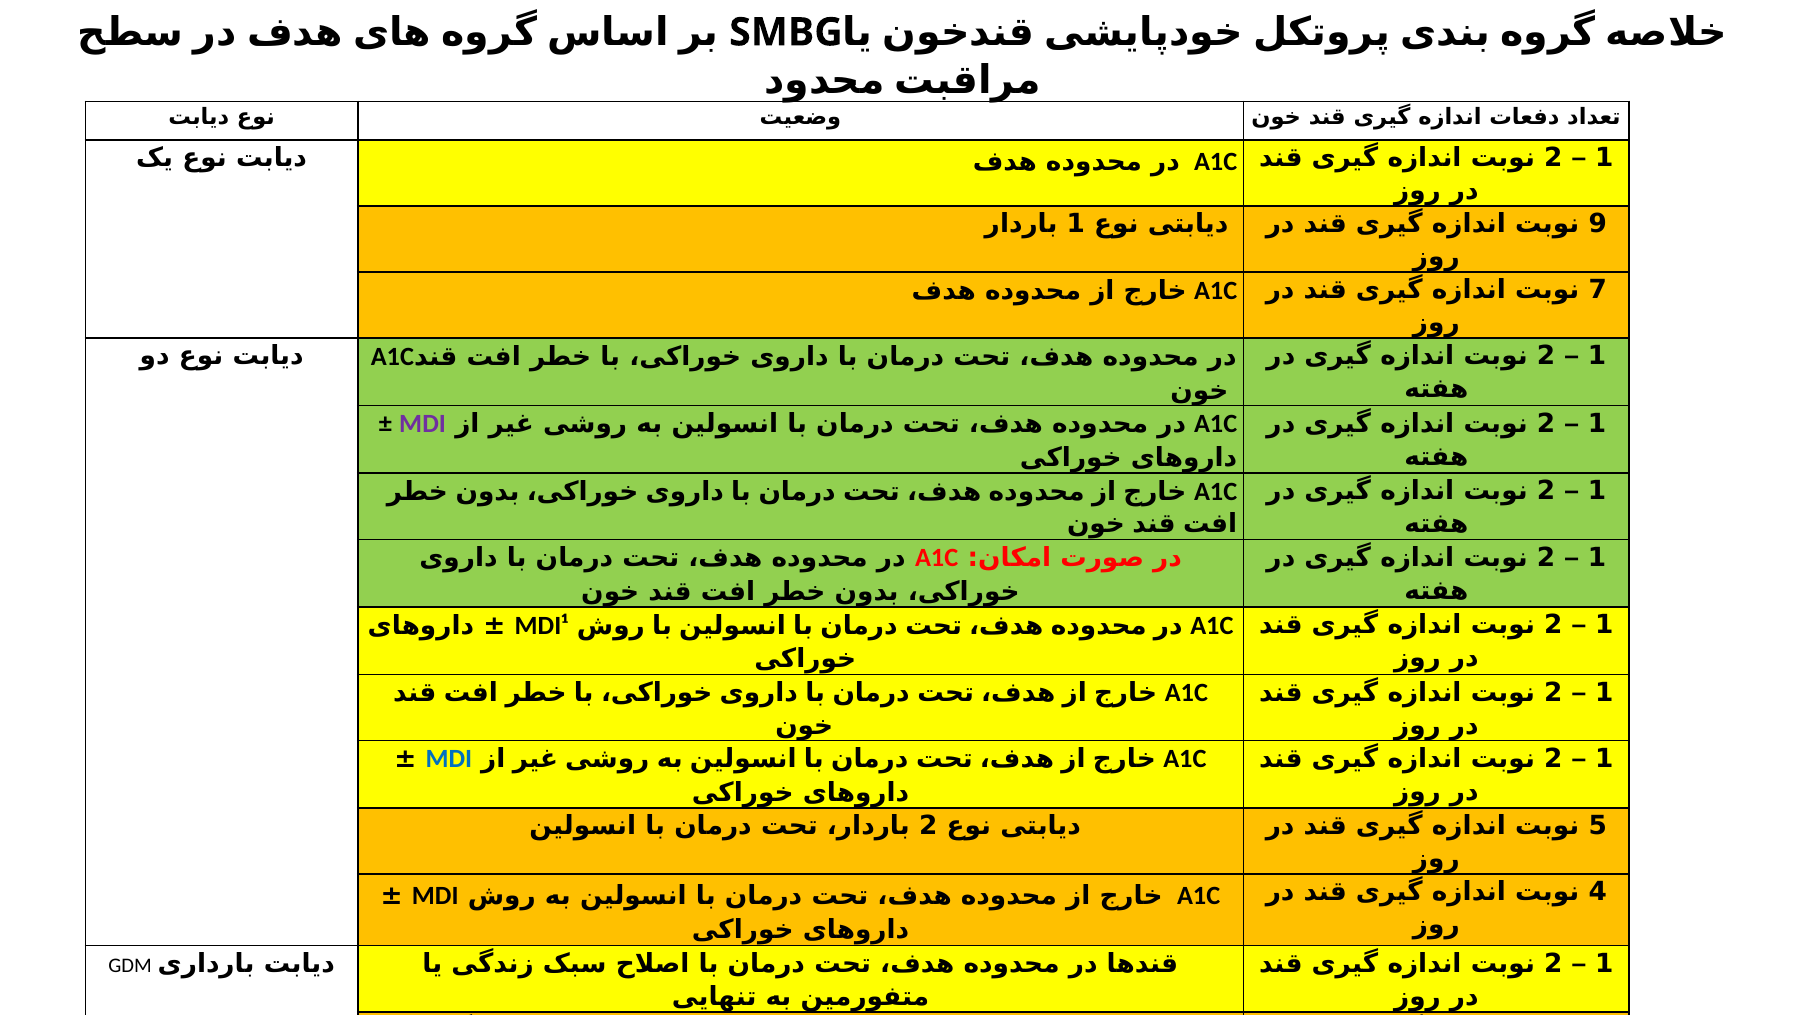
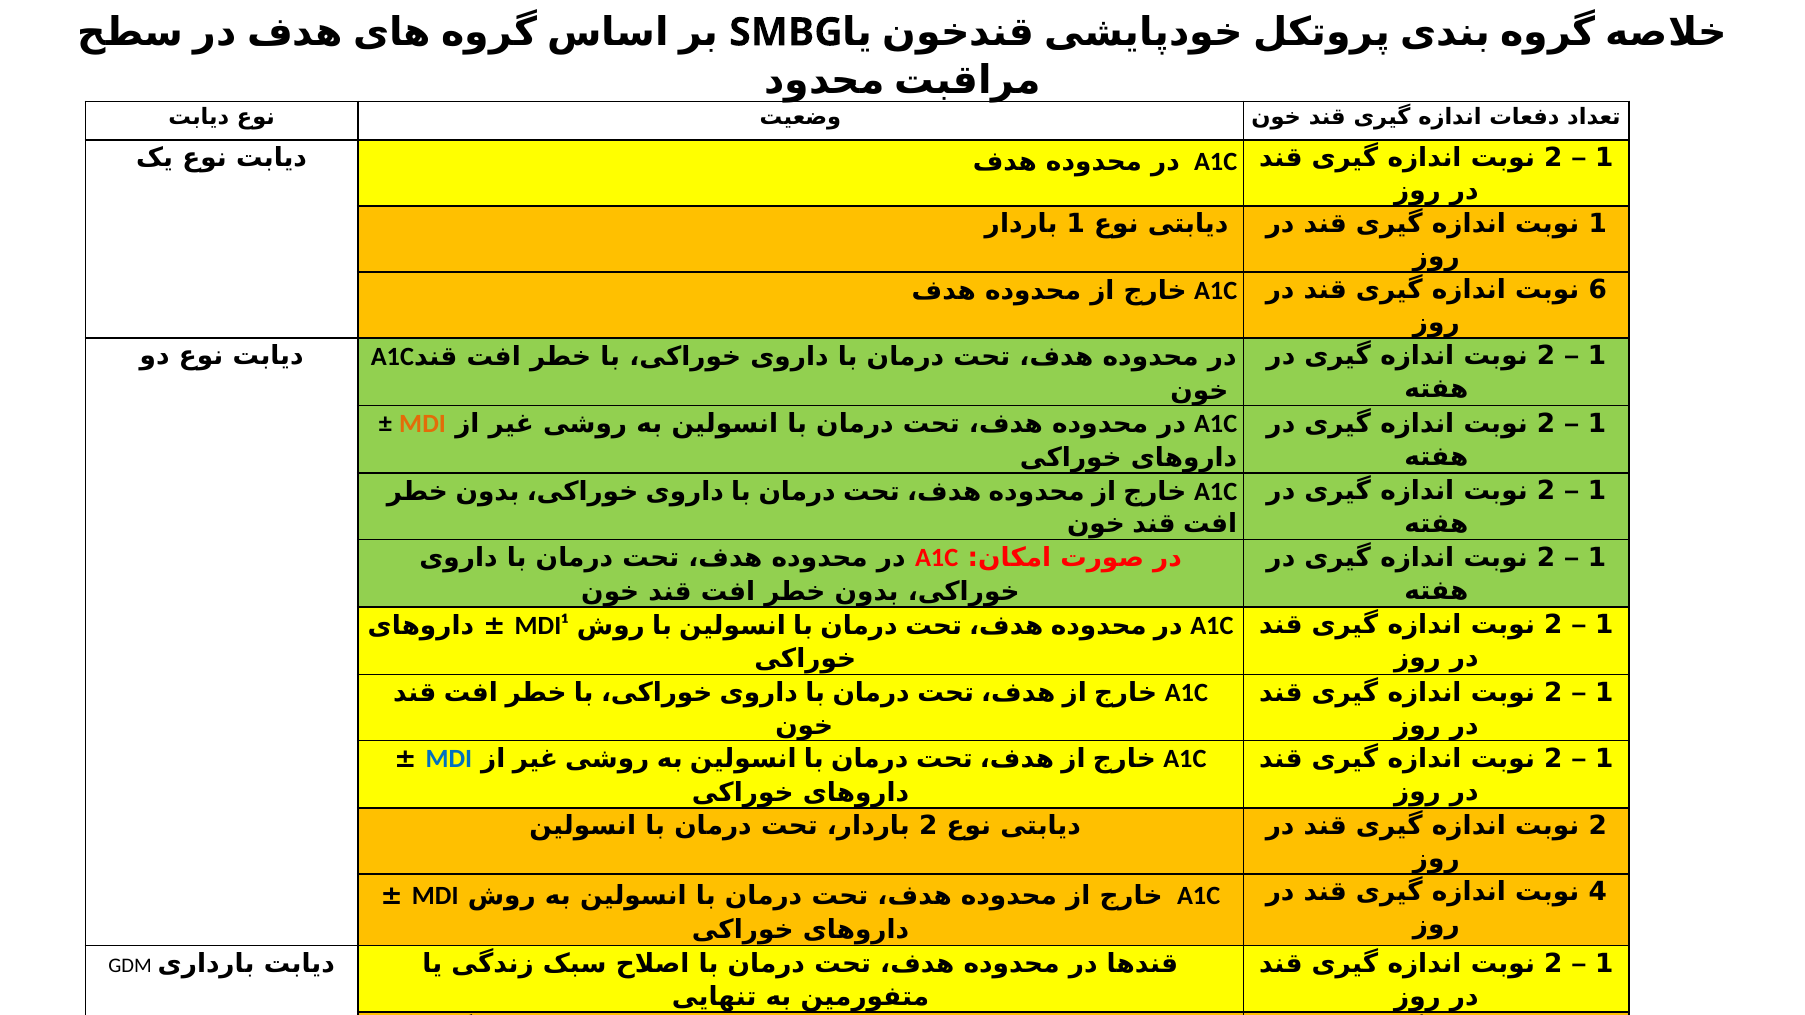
9 at (1598, 224): 9 -> 1
7: 7 -> 6
MDI at (423, 424) colour: purple -> orange
5 at (1598, 826): 5 -> 2
